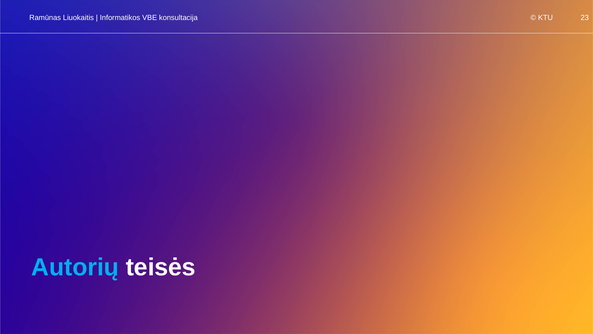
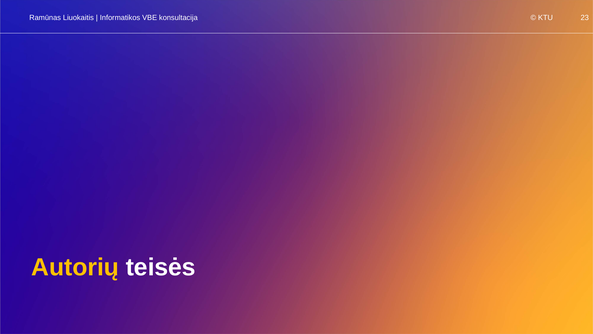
Autorių colour: light blue -> yellow
